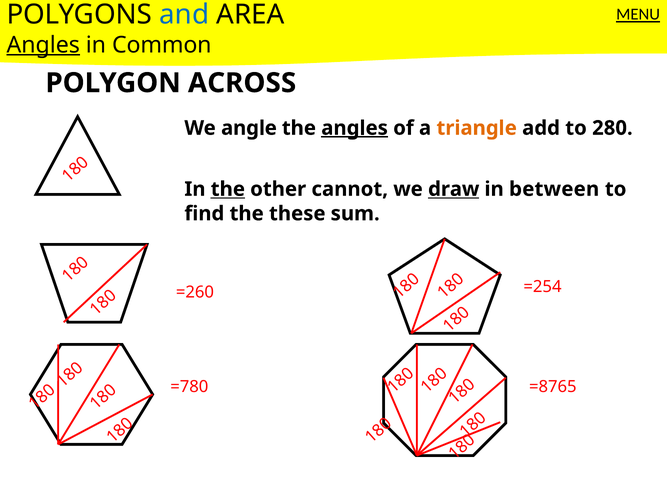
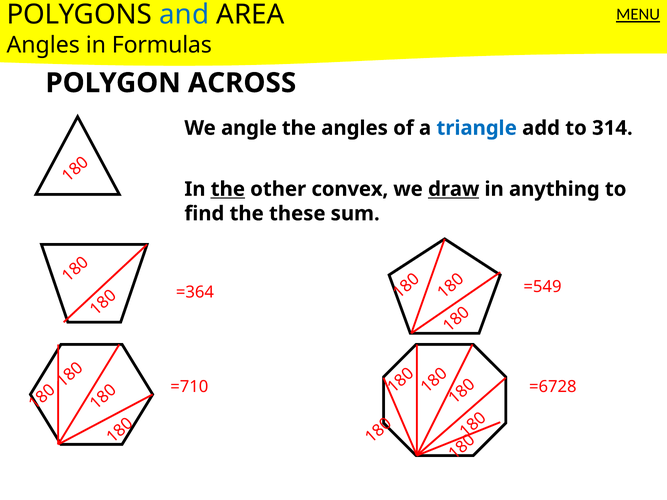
Angles at (43, 45) underline: present -> none
Common: Common -> Formulas
angles at (355, 128) underline: present -> none
triangle colour: orange -> blue
280: 280 -> 314
cannot: cannot -> convex
between: between -> anything
=254: =254 -> =549
=260: =260 -> =364
=780: =780 -> =710
=8765: =8765 -> =6728
